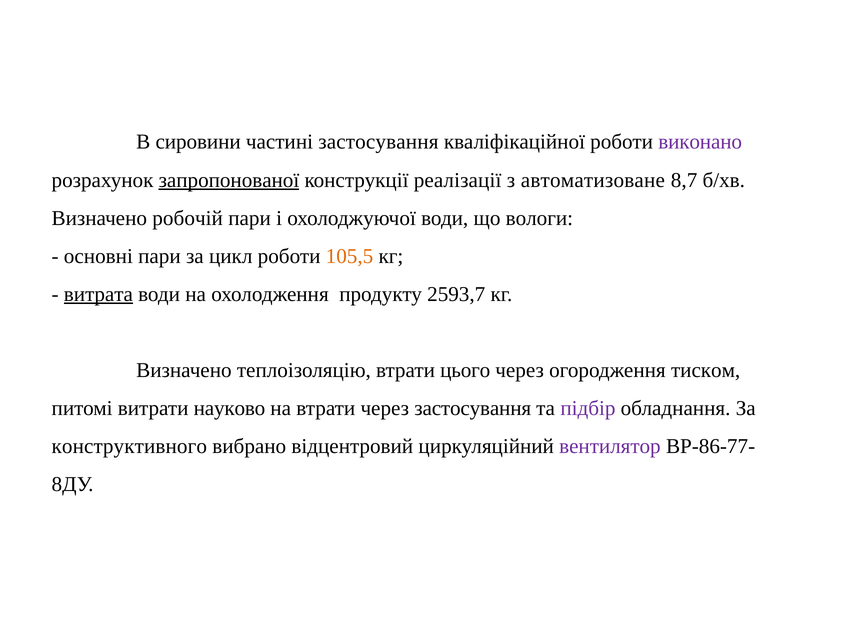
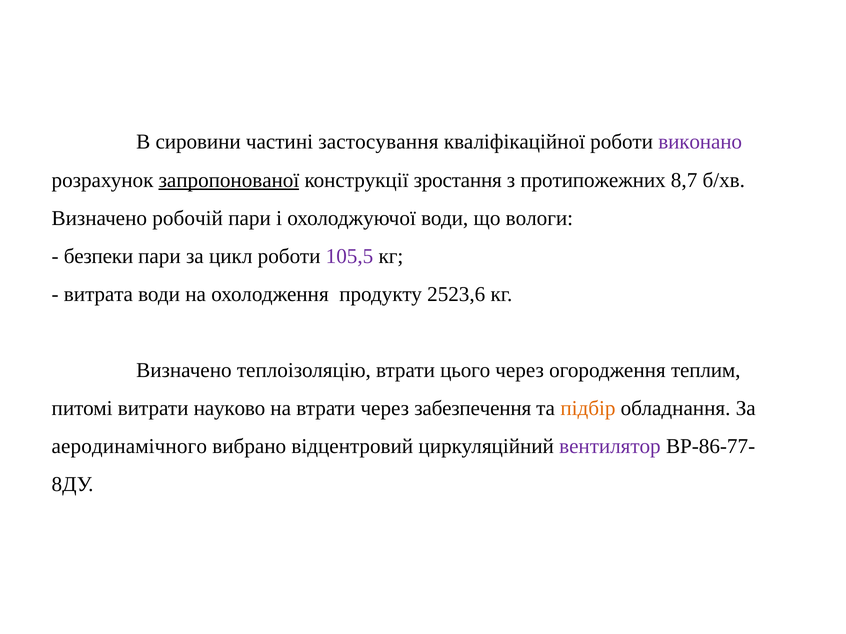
реалізації: реалізації -> зростання
автоматизоване: автоматизоване -> протипожежних
основні: основні -> безпеки
105,5 colour: orange -> purple
витрата underline: present -> none
2593,7: 2593,7 -> 2523,6
тиском: тиском -> теплим
через застосування: застосування -> забезпечення
підбір colour: purple -> orange
конструктивного: конструктивного -> аеродинамічного
